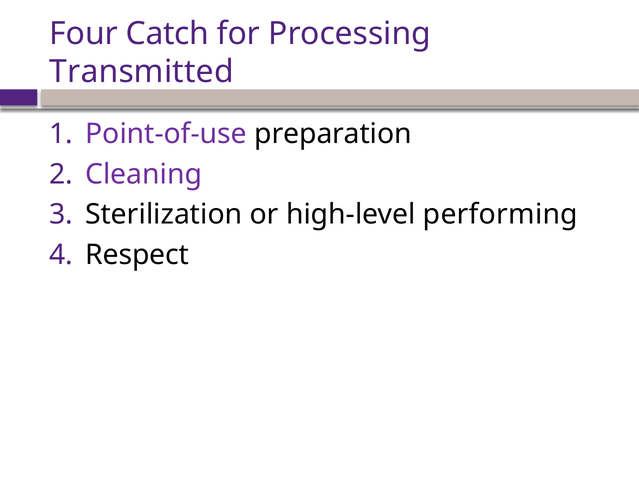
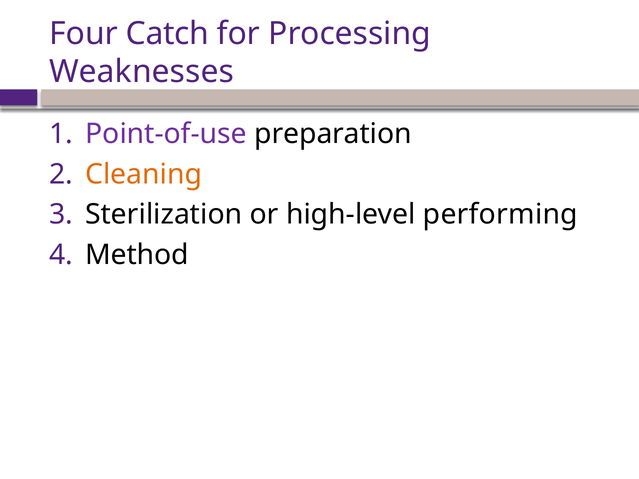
Transmitted: Transmitted -> Weaknesses
Cleaning colour: purple -> orange
Respect: Respect -> Method
